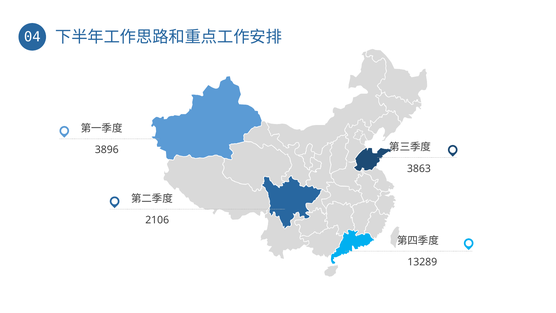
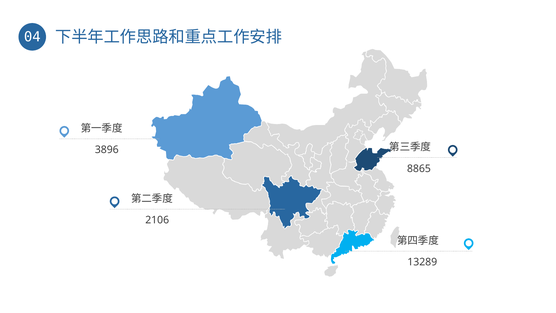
3863: 3863 -> 8865
